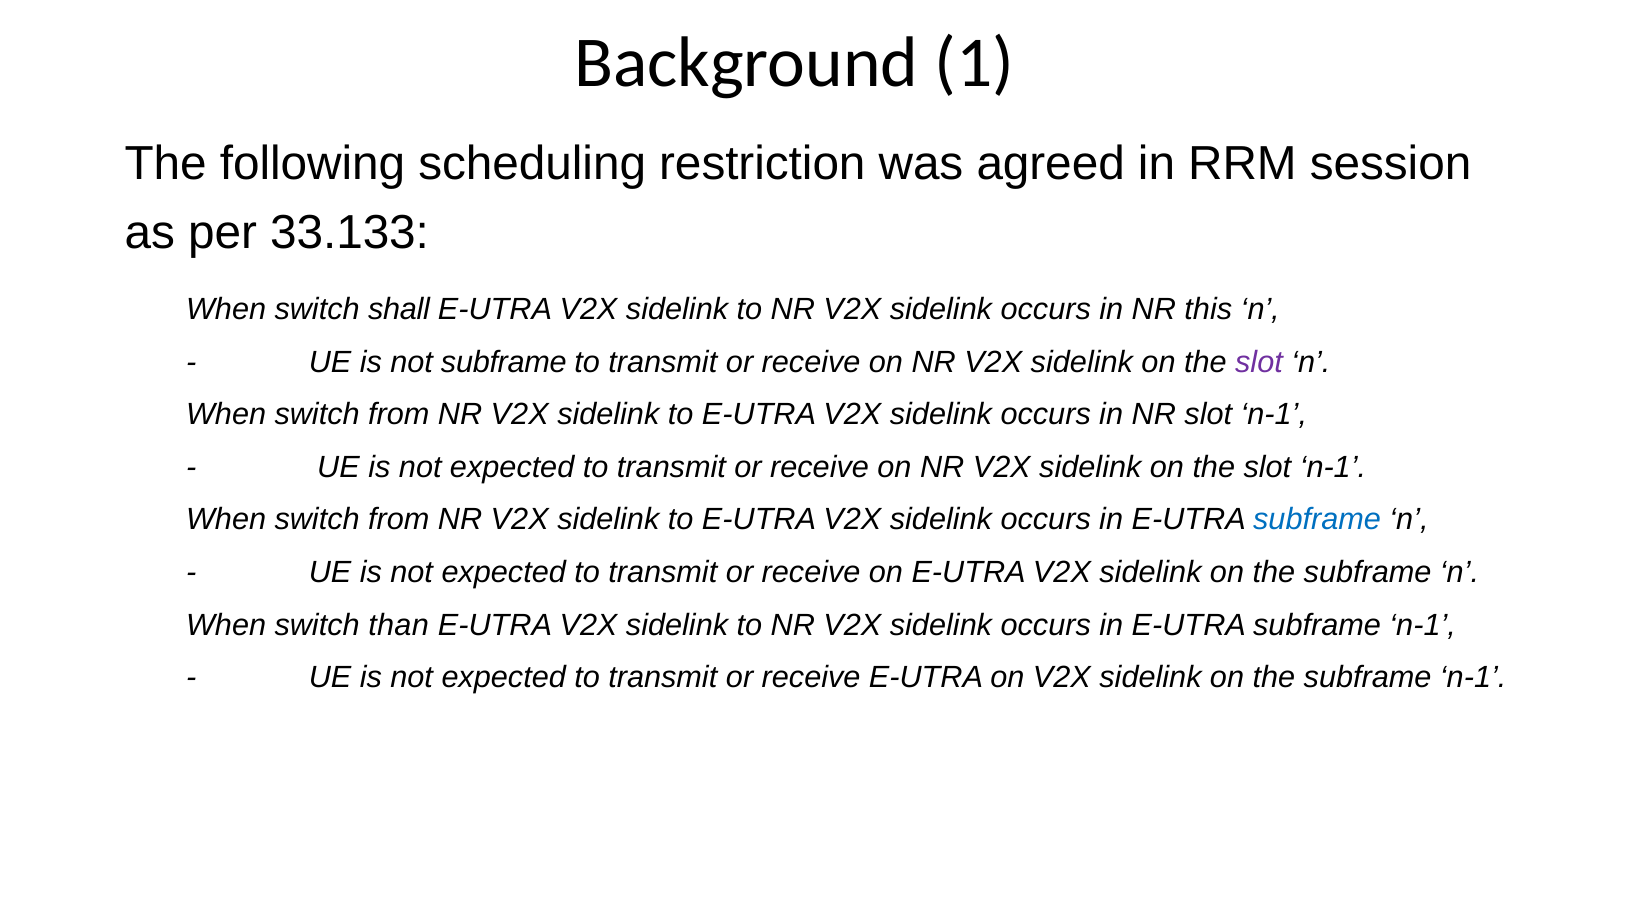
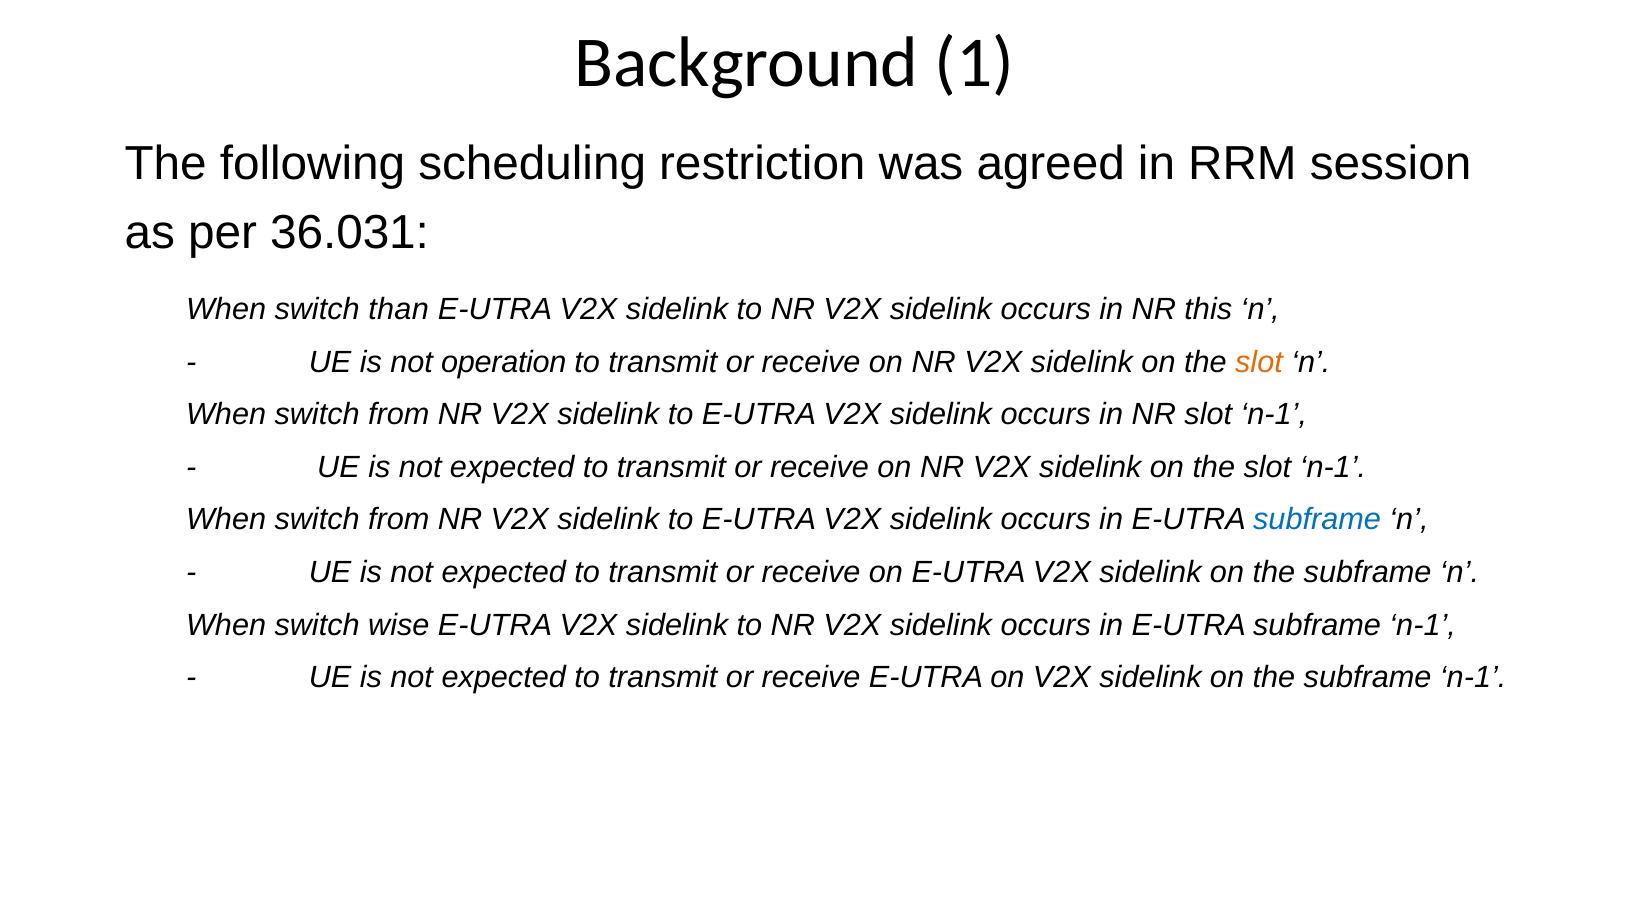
33.133: 33.133 -> 36.031
shall: shall -> than
not subframe: subframe -> operation
slot at (1259, 362) colour: purple -> orange
than: than -> wise
